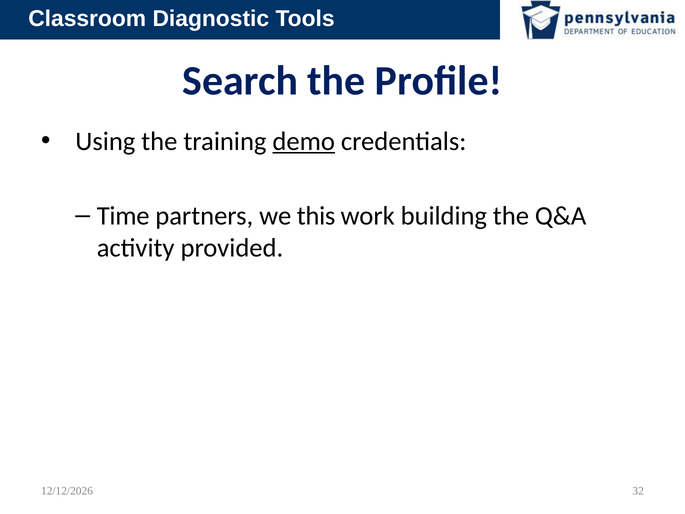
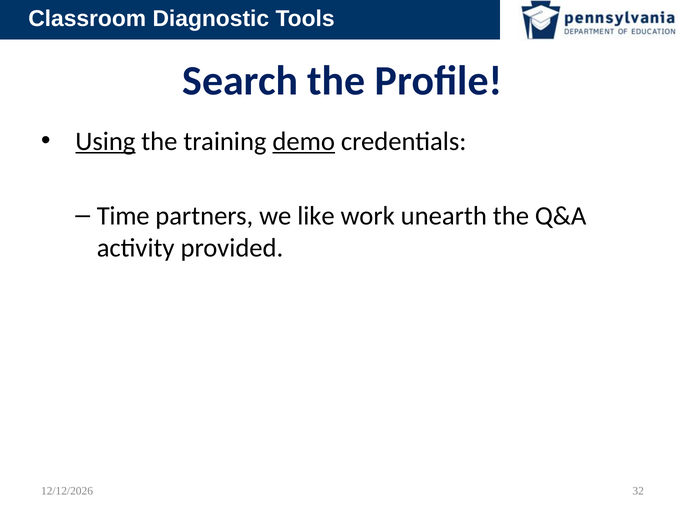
Using underline: none -> present
this: this -> like
building: building -> unearth
